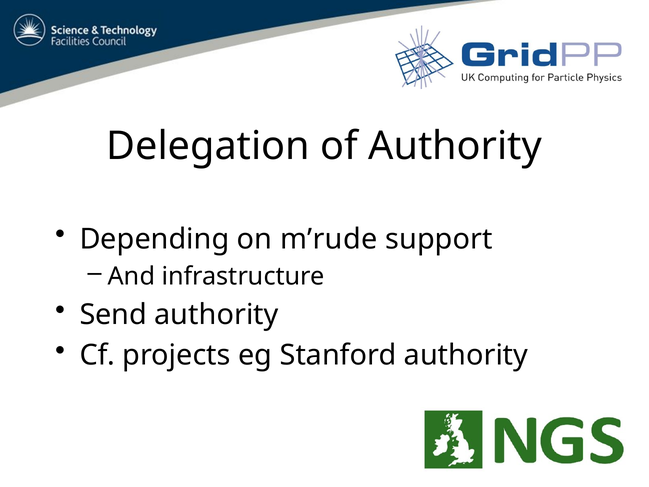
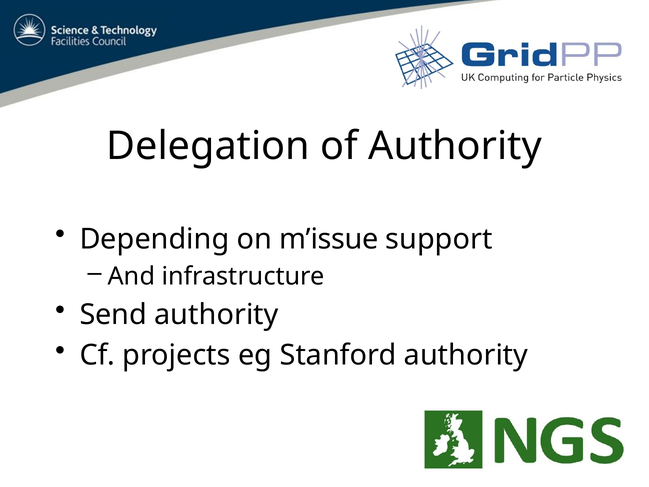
m’rude: m’rude -> m’issue
